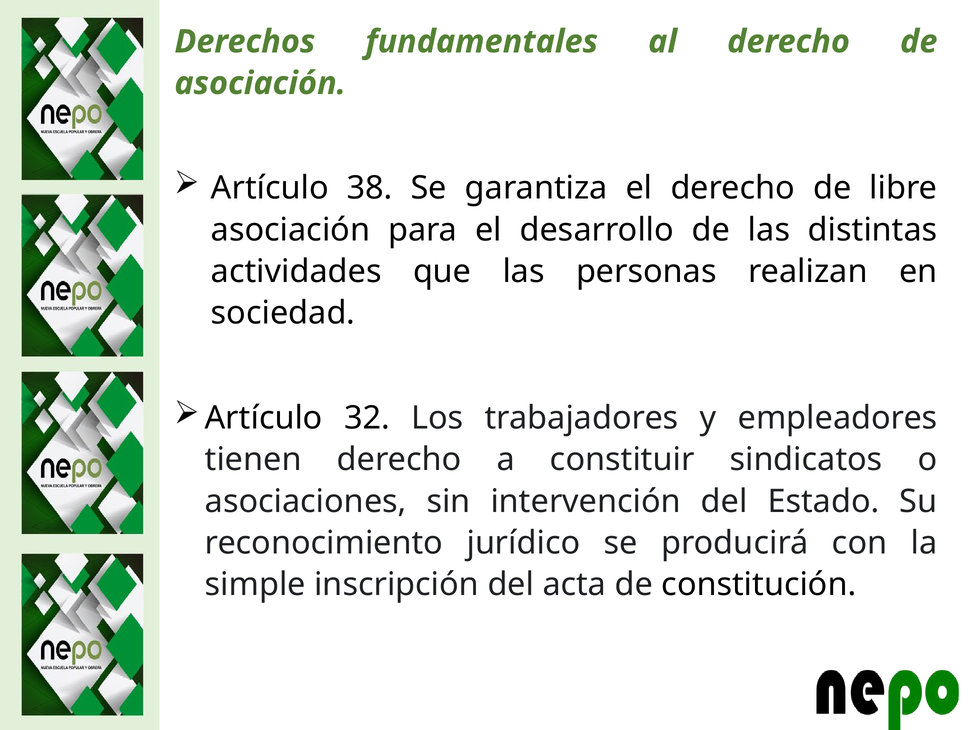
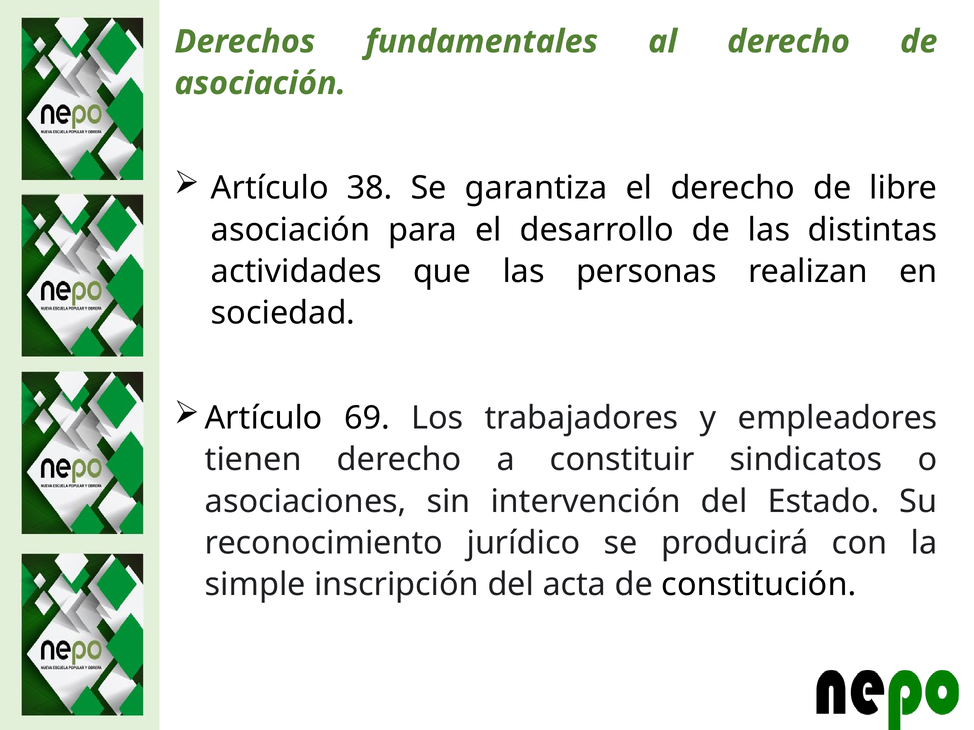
32: 32 -> 69
